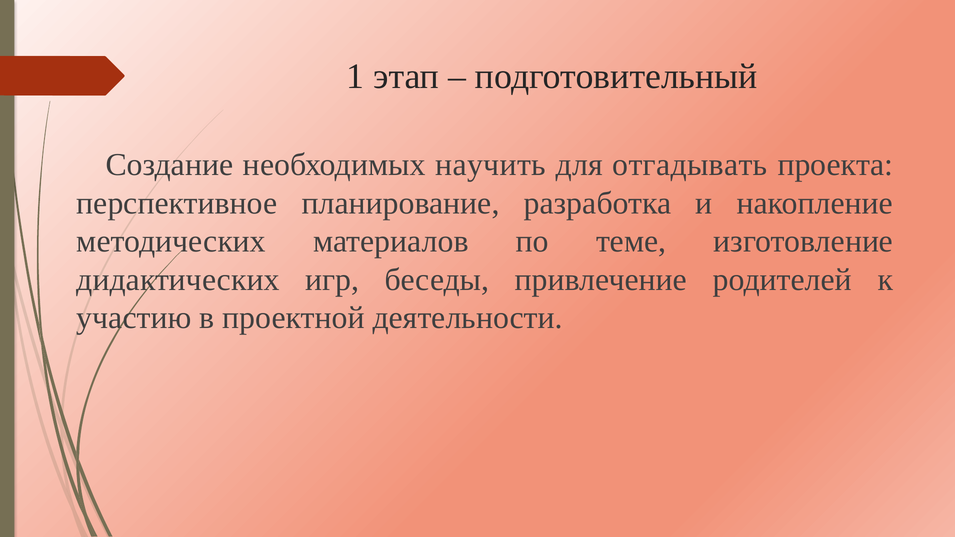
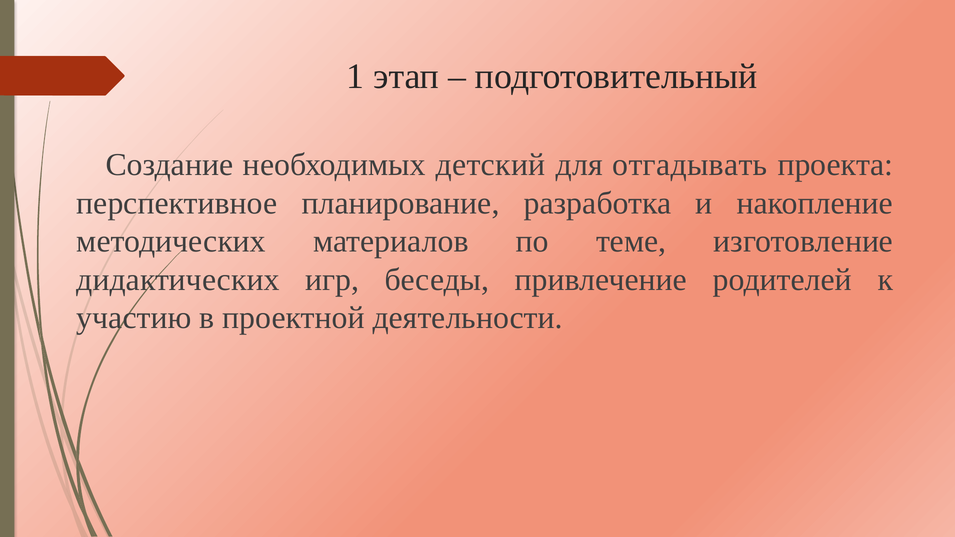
научить: научить -> детский
